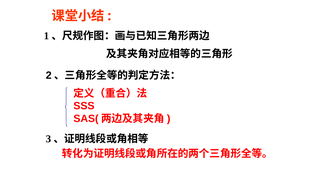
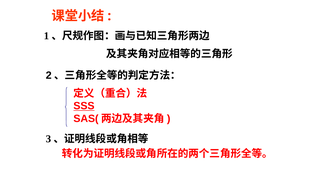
SSS underline: none -> present
